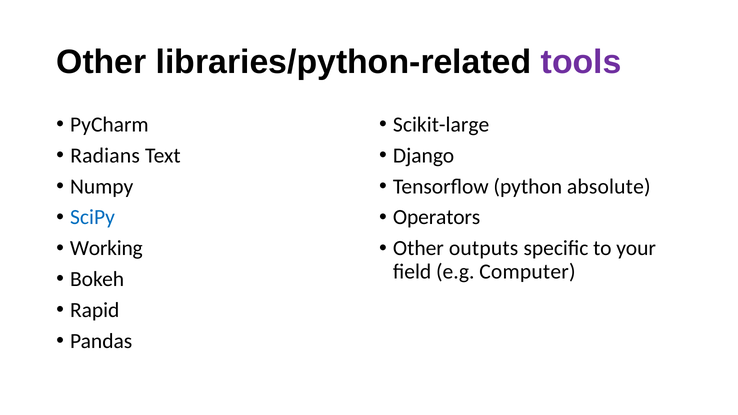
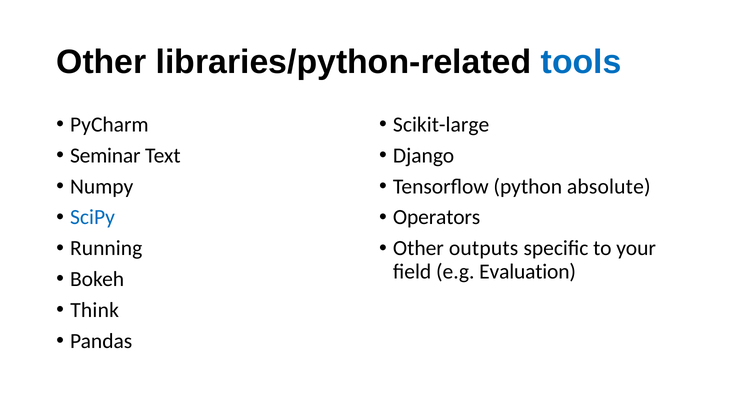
tools colour: purple -> blue
Radians: Radians -> Seminar
Working: Working -> Running
Computer: Computer -> Evaluation
Rapid: Rapid -> Think
